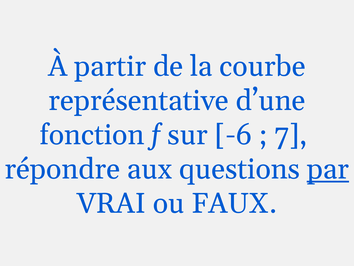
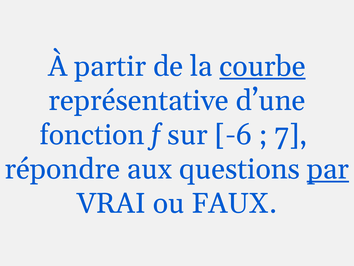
courbe underline: none -> present
